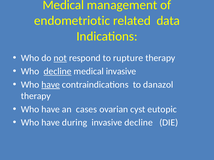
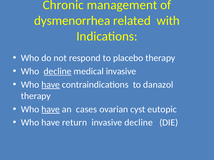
Medical at (63, 5): Medical -> Chronic
endometriotic: endometriotic -> dysmenorrhea
data: data -> with
not underline: present -> none
rupture: rupture -> placebo
have at (51, 110) underline: none -> present
during: during -> return
